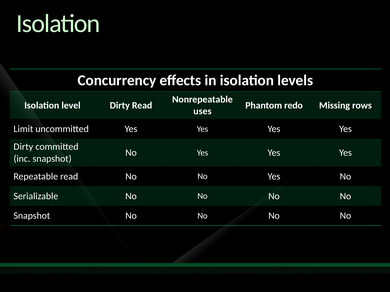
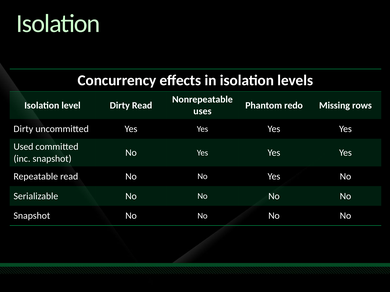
Limit at (23, 129): Limit -> Dirty
Dirty at (23, 147): Dirty -> Used
